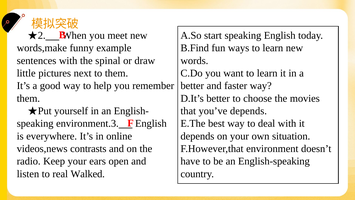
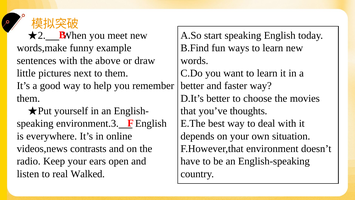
spinal: spinal -> above
you’ve depends: depends -> thoughts
